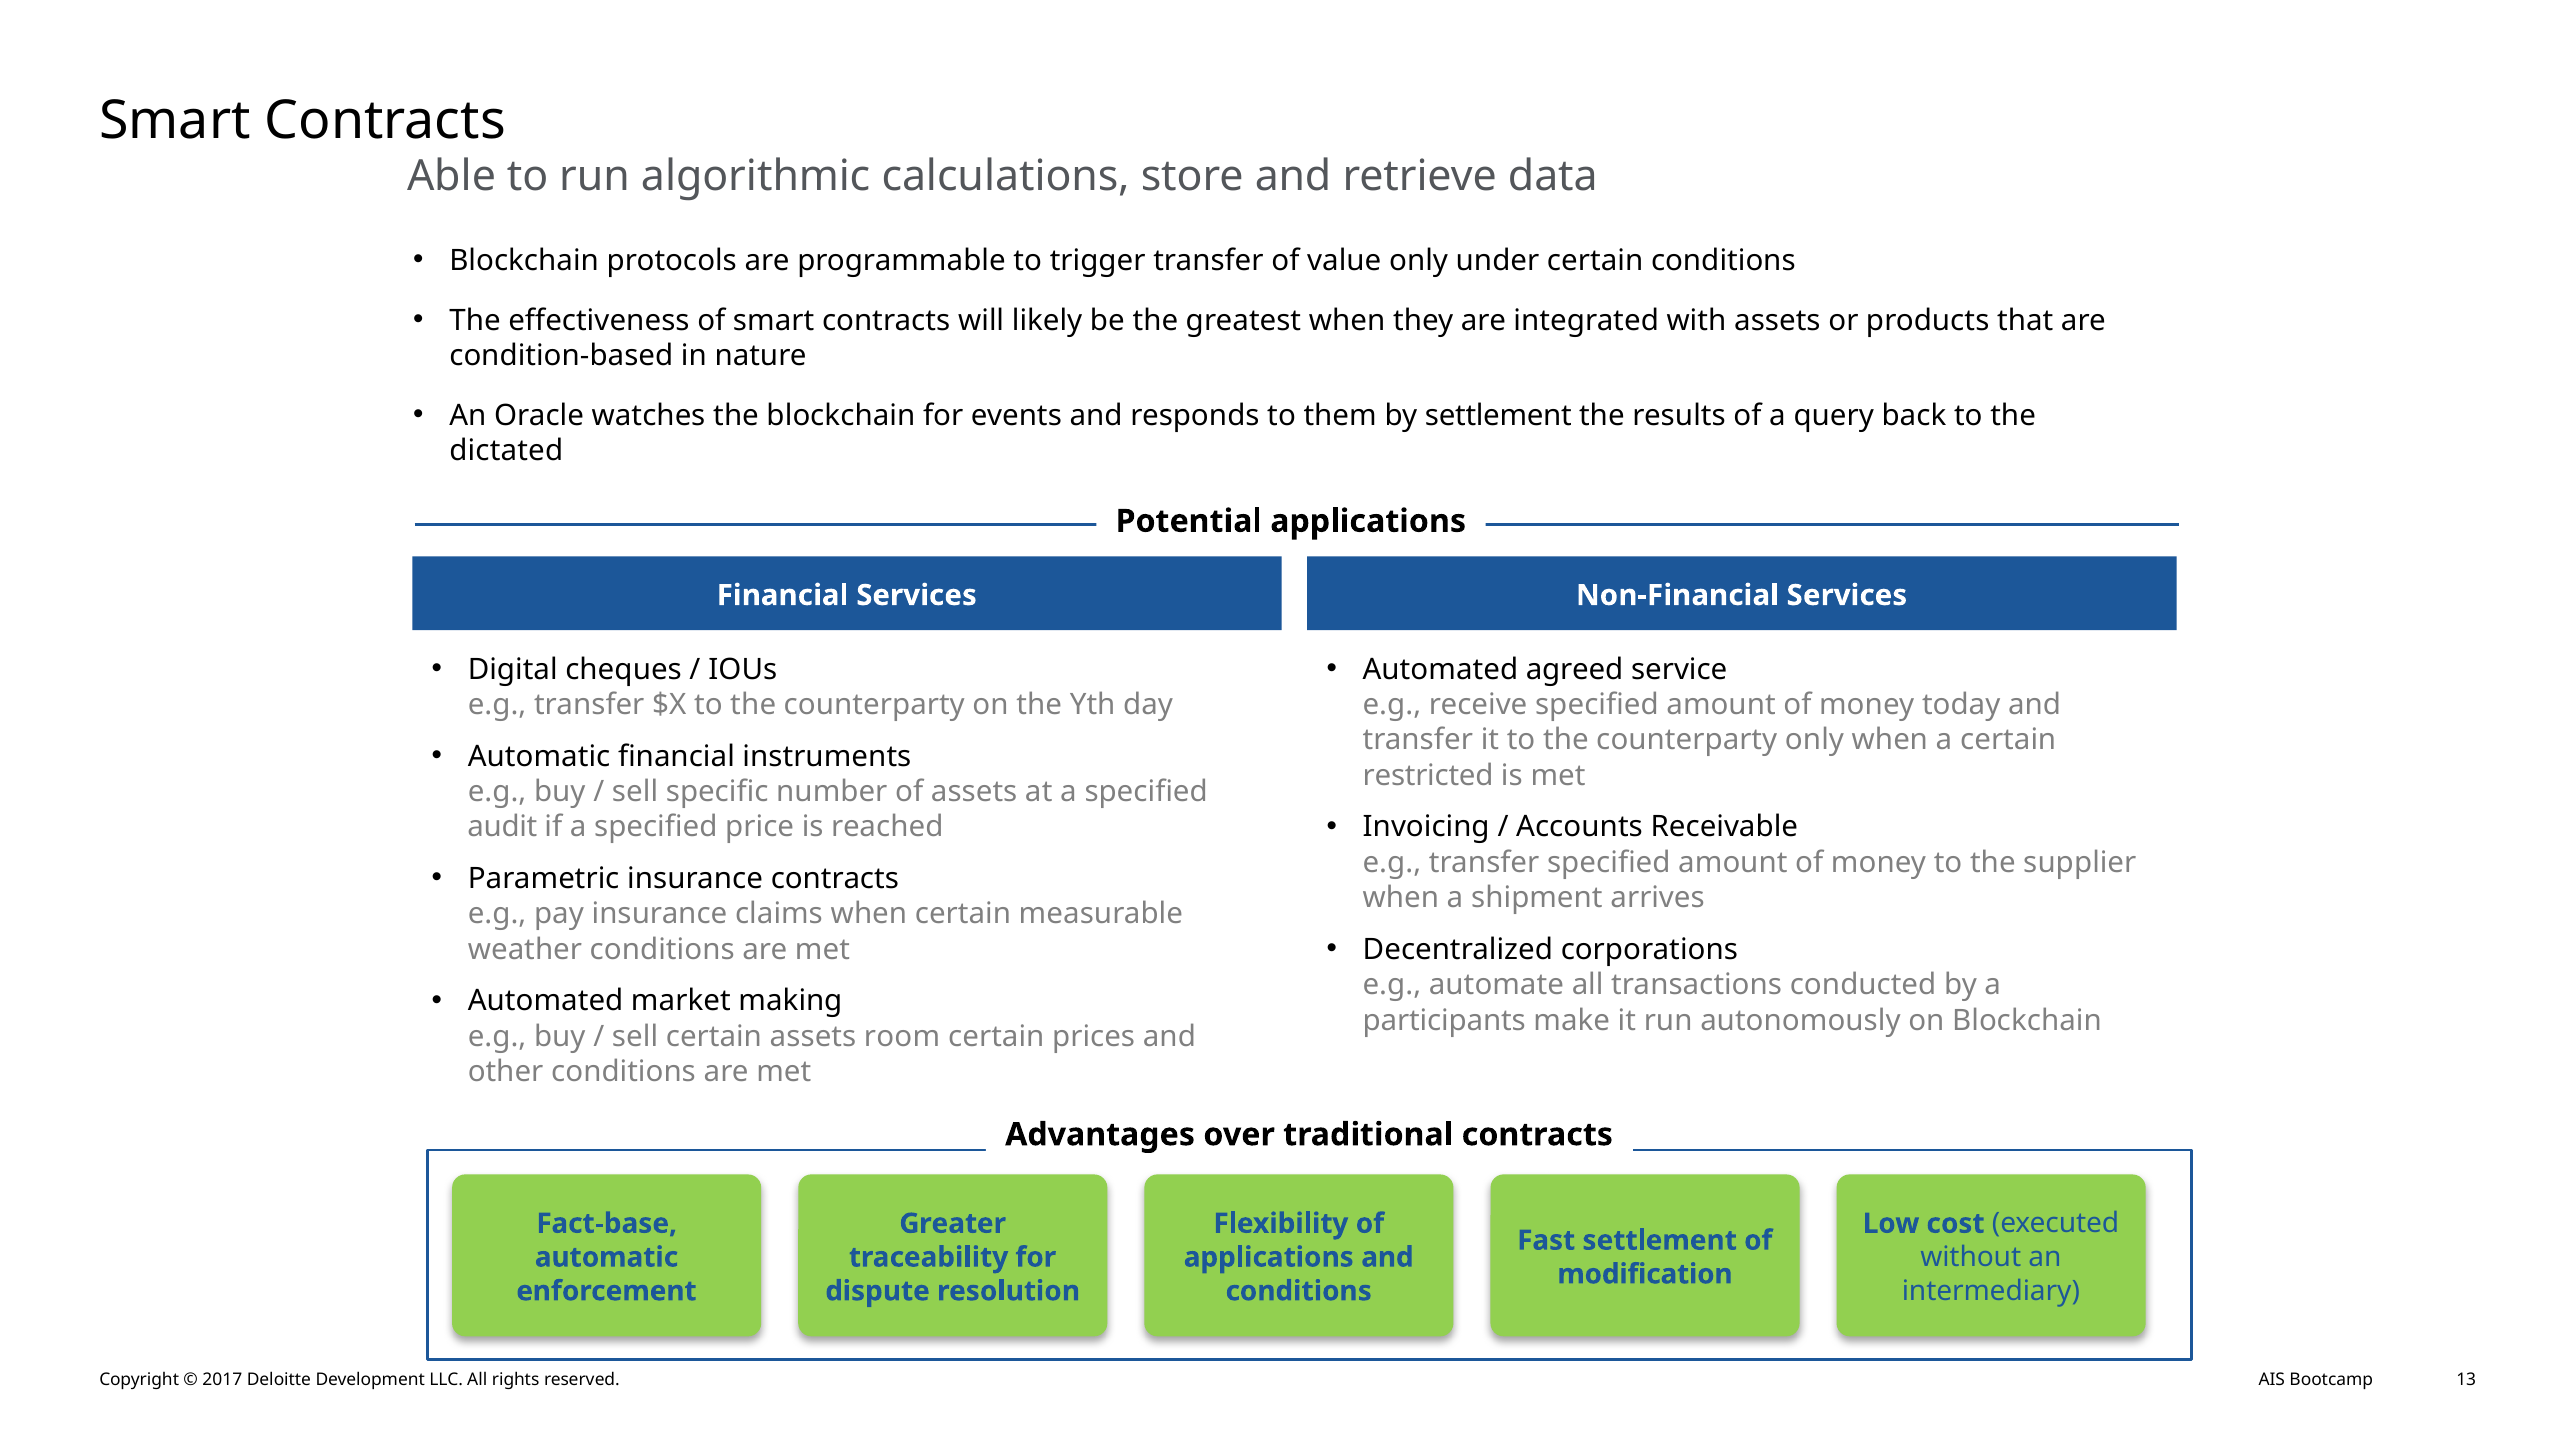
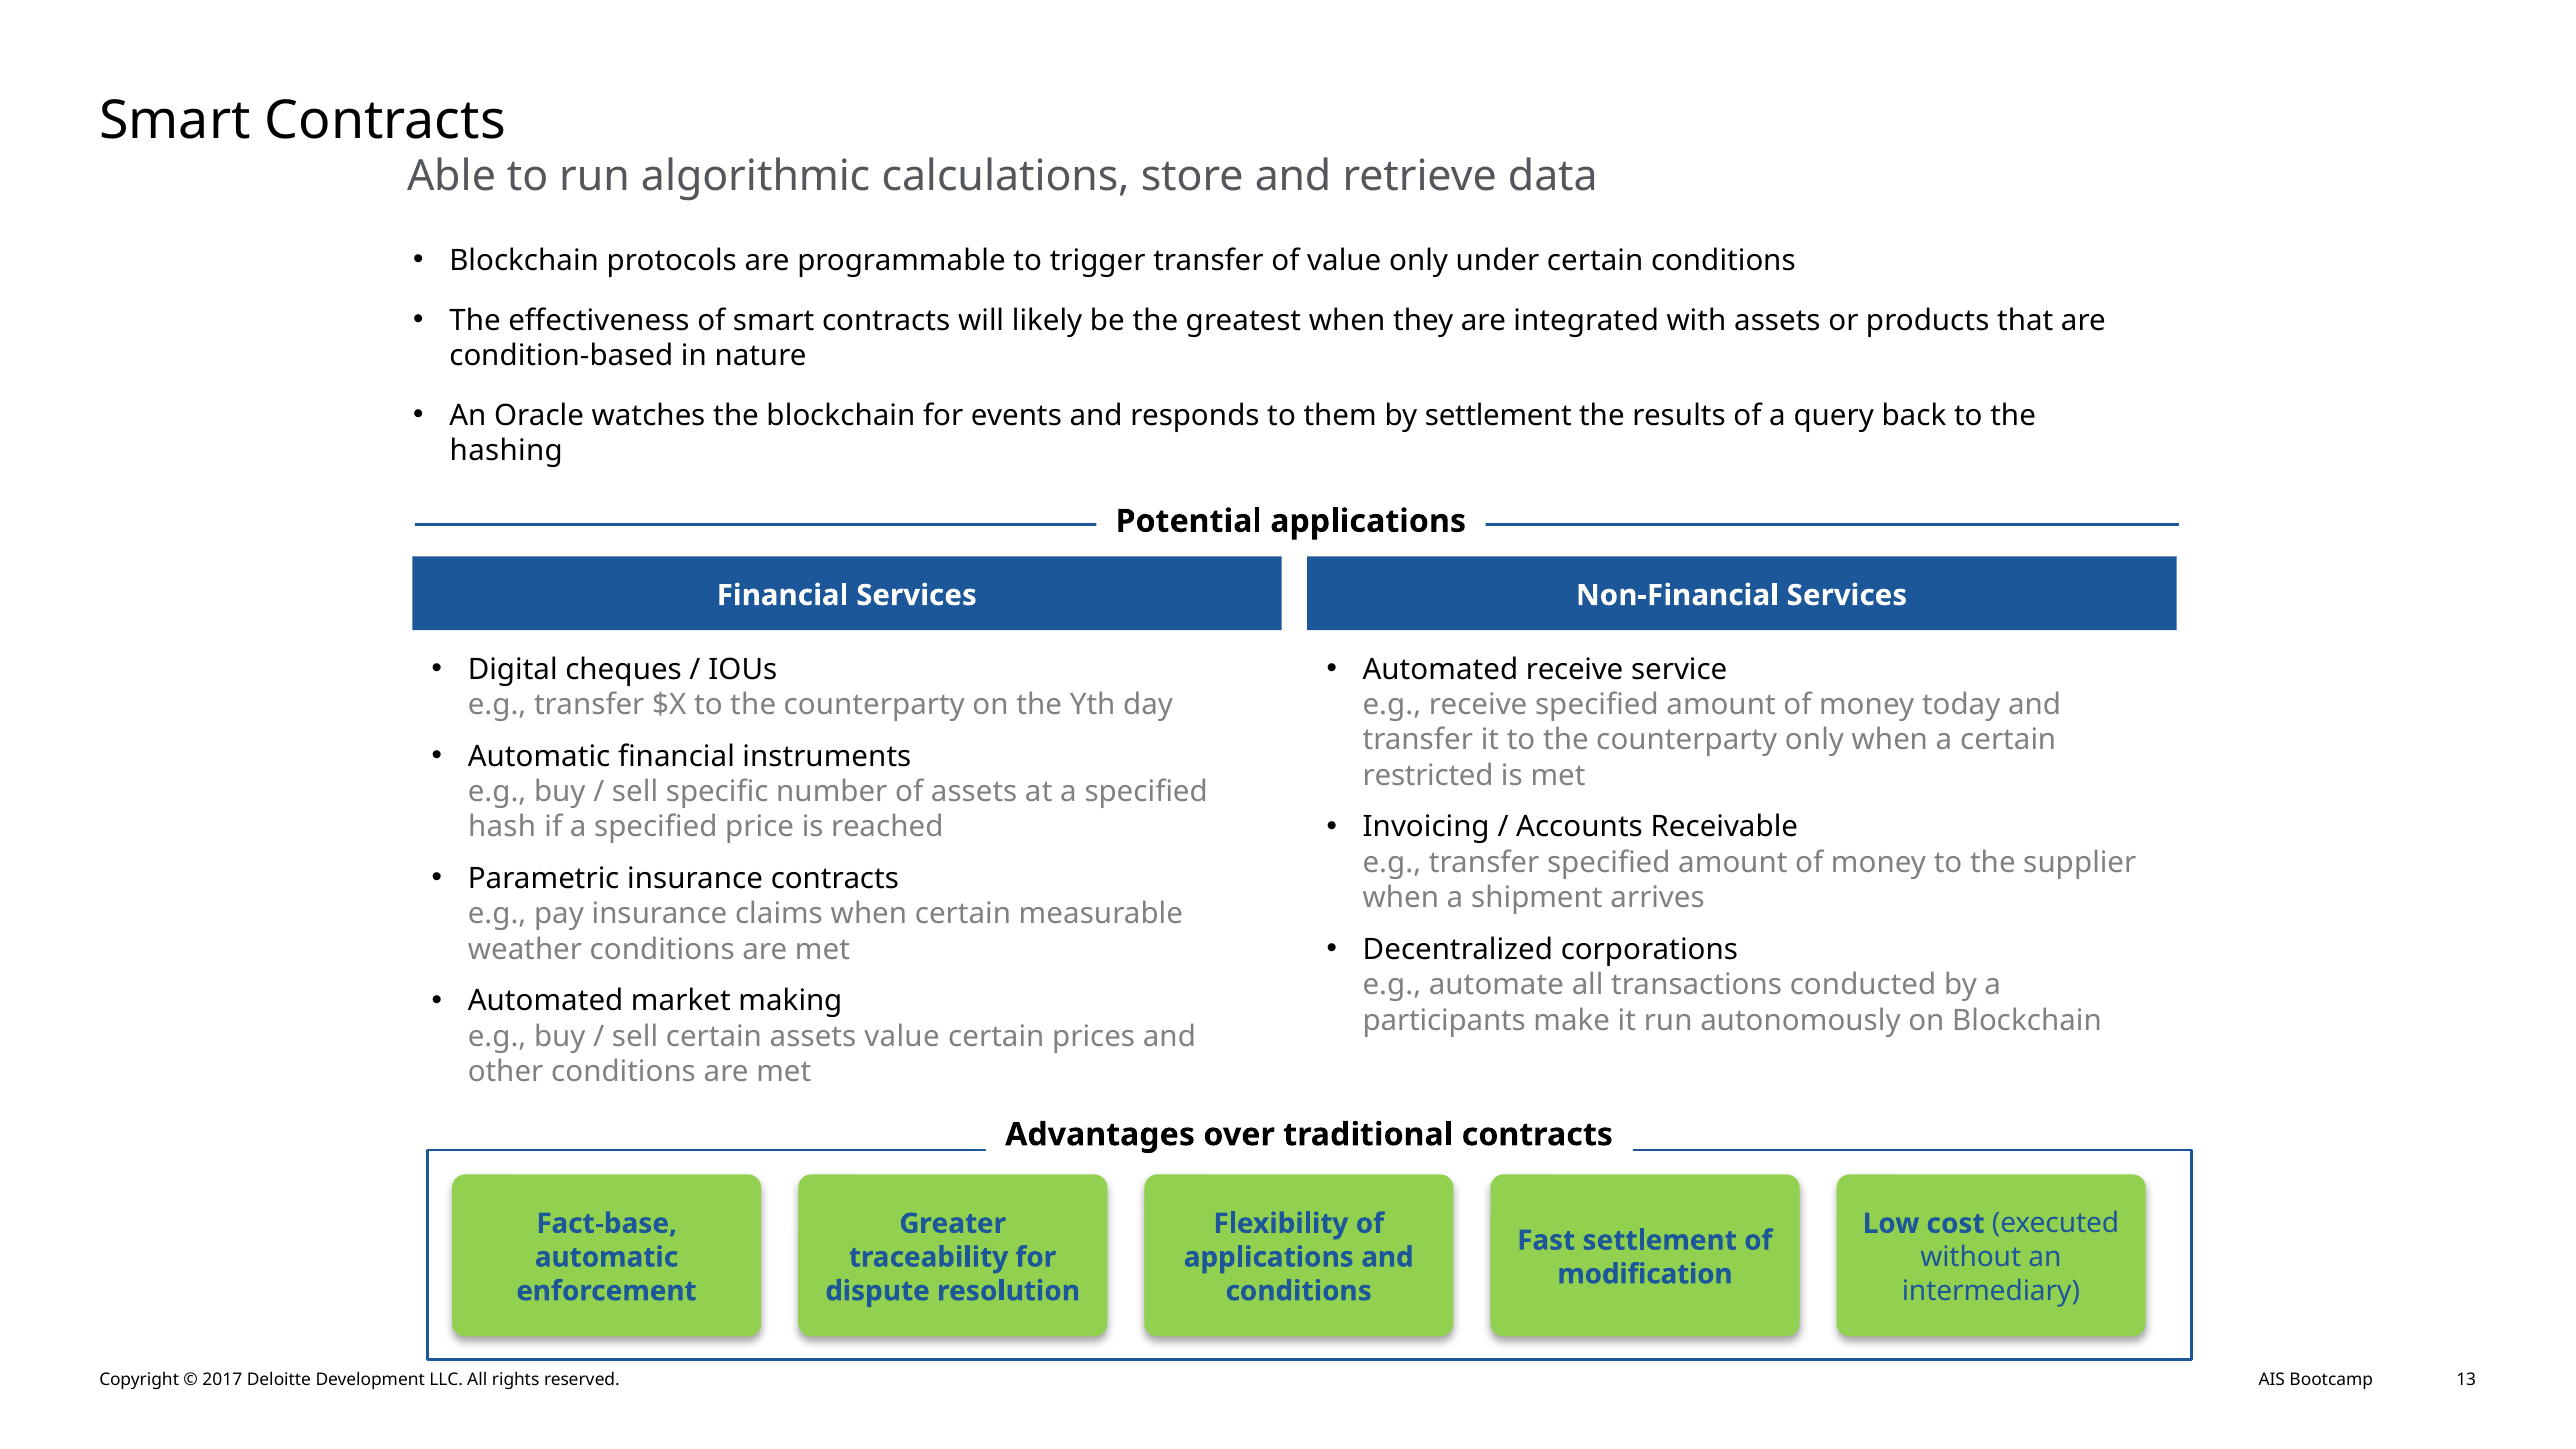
dictated: dictated -> hashing
Automated agreed: agreed -> receive
audit: audit -> hash
assets room: room -> value
